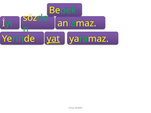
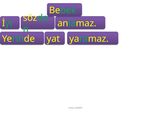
yat underline: present -> none
